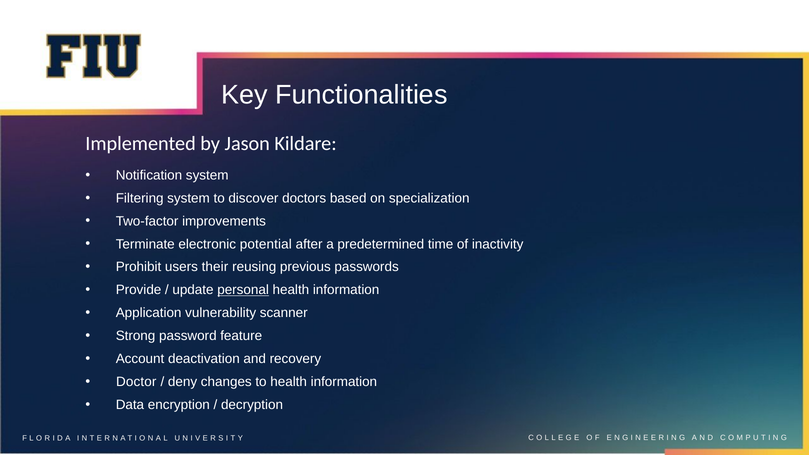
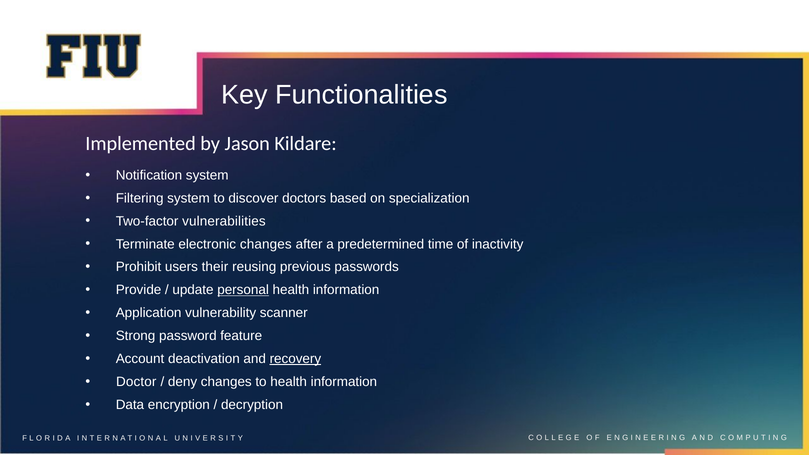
improvements: improvements -> vulnerabilities
electronic potential: potential -> changes
recovery underline: none -> present
